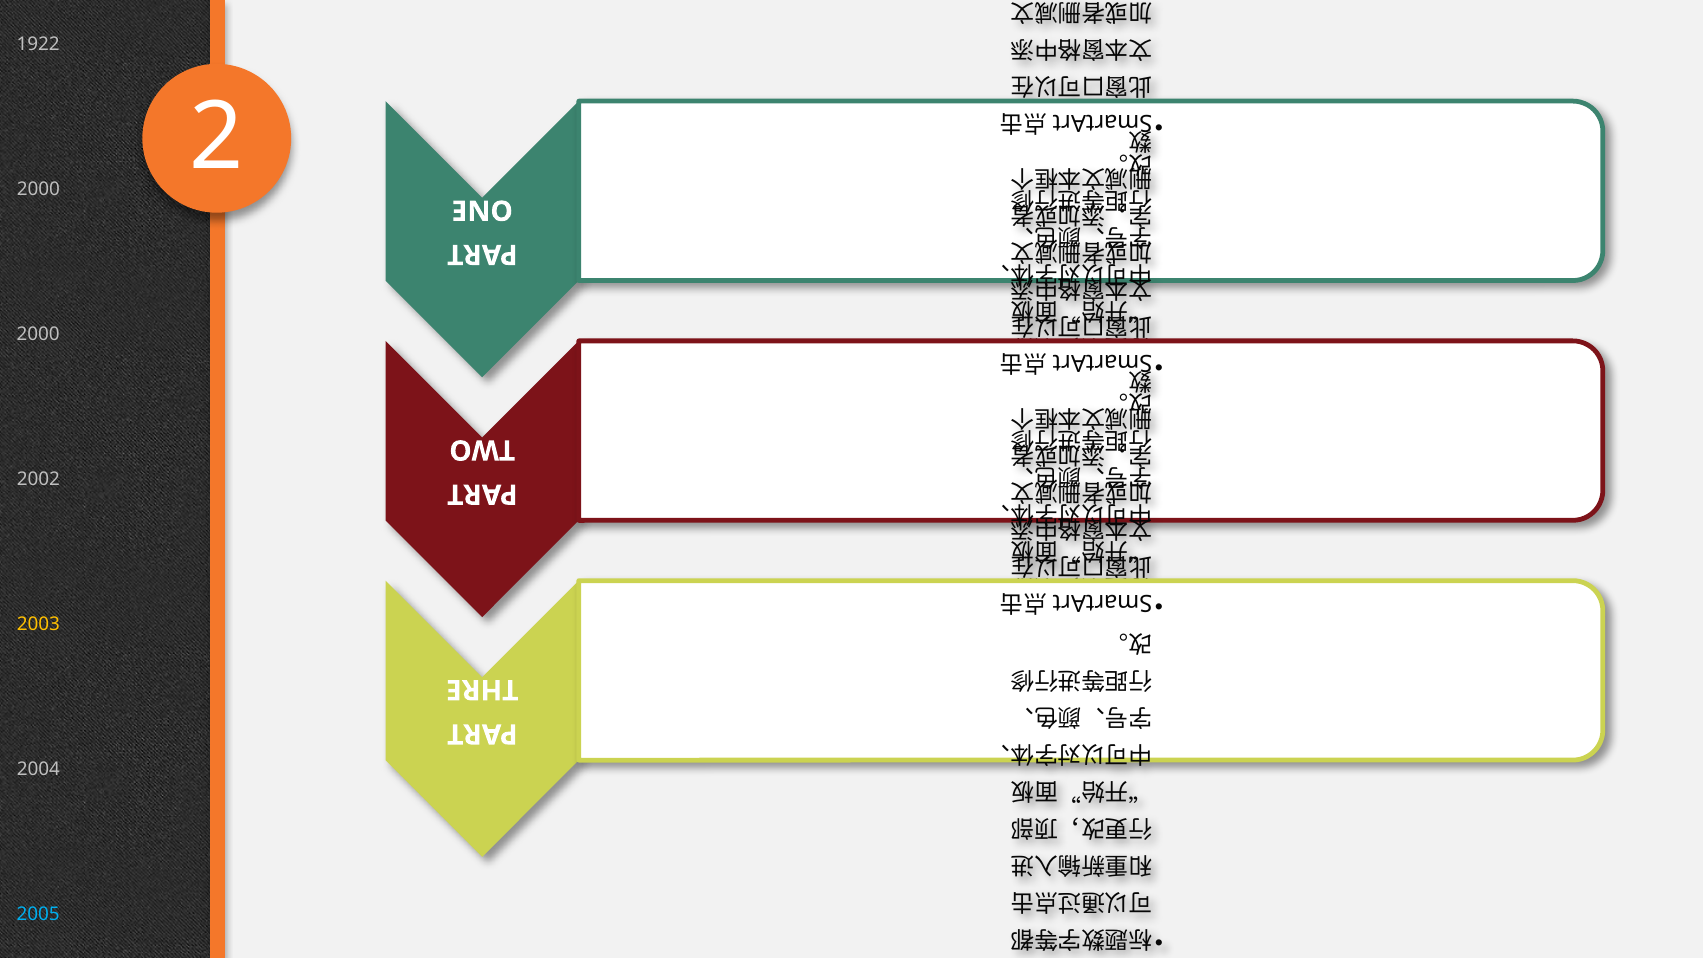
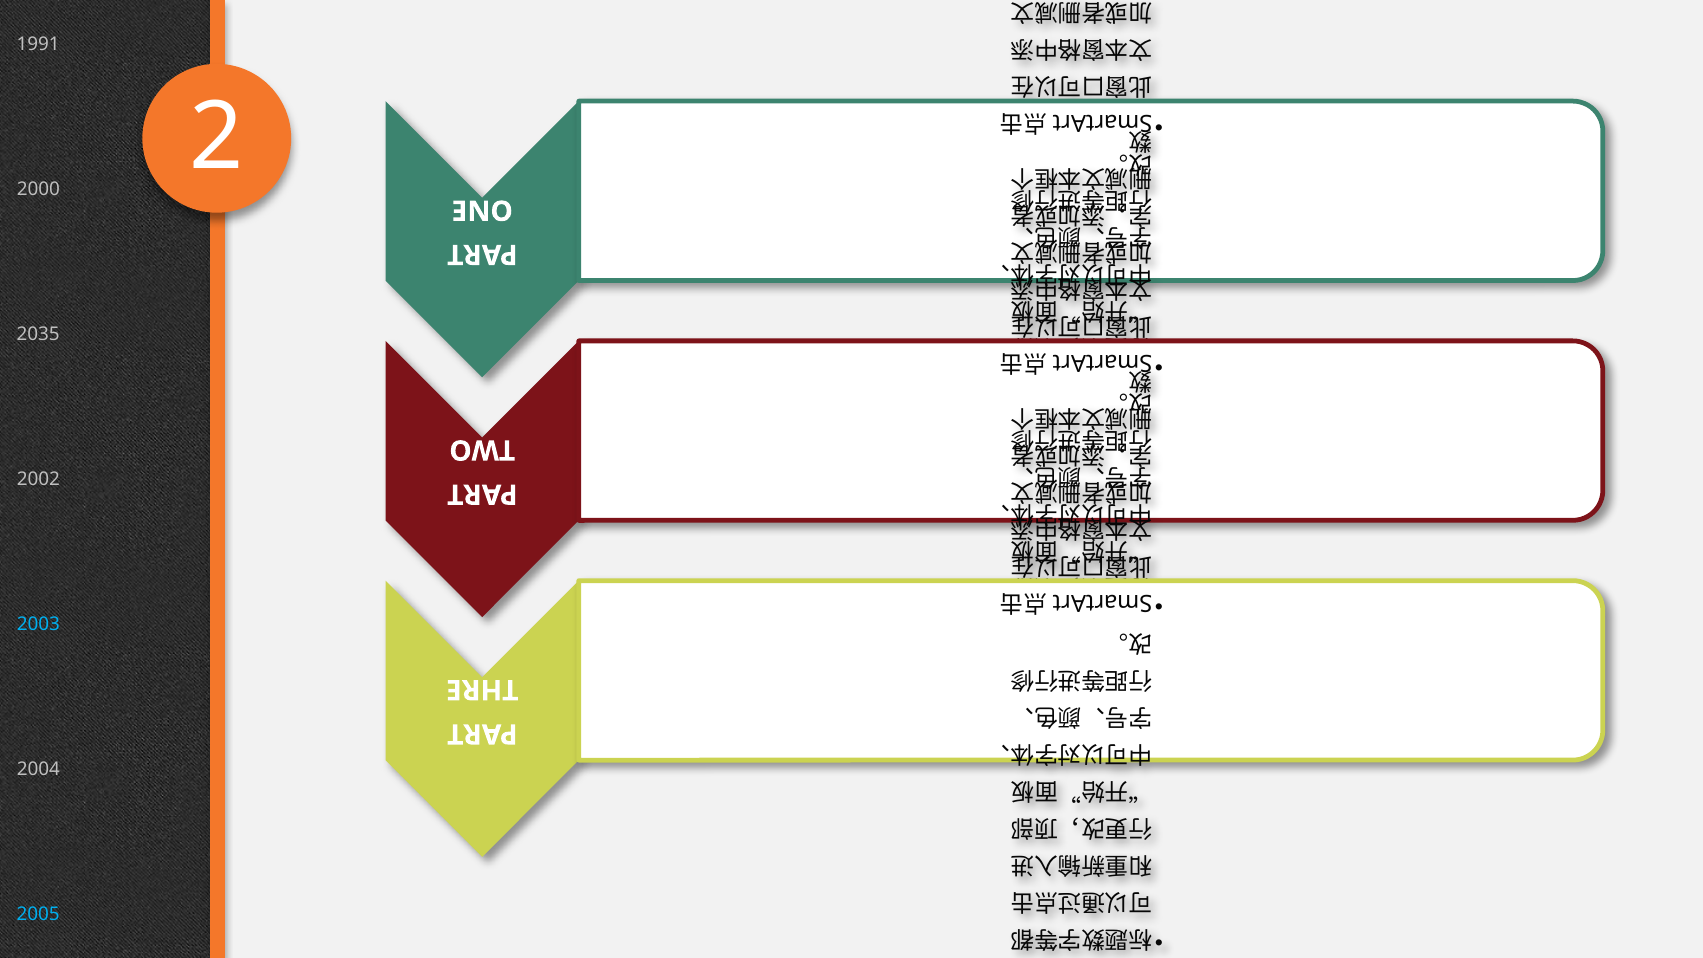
1922: 1922 -> 1991
2000 at (38, 334): 2000 -> 2035
2003 colour: yellow -> light blue
